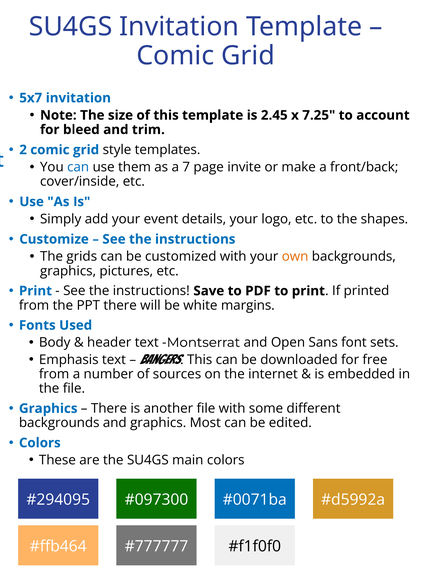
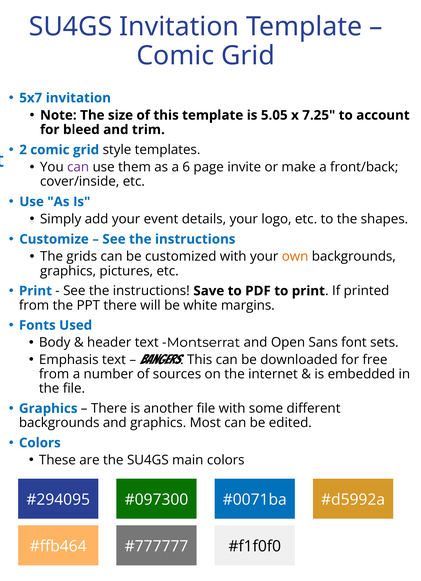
2.45: 2.45 -> 5.05
can at (78, 167) colour: blue -> purple
7: 7 -> 6
